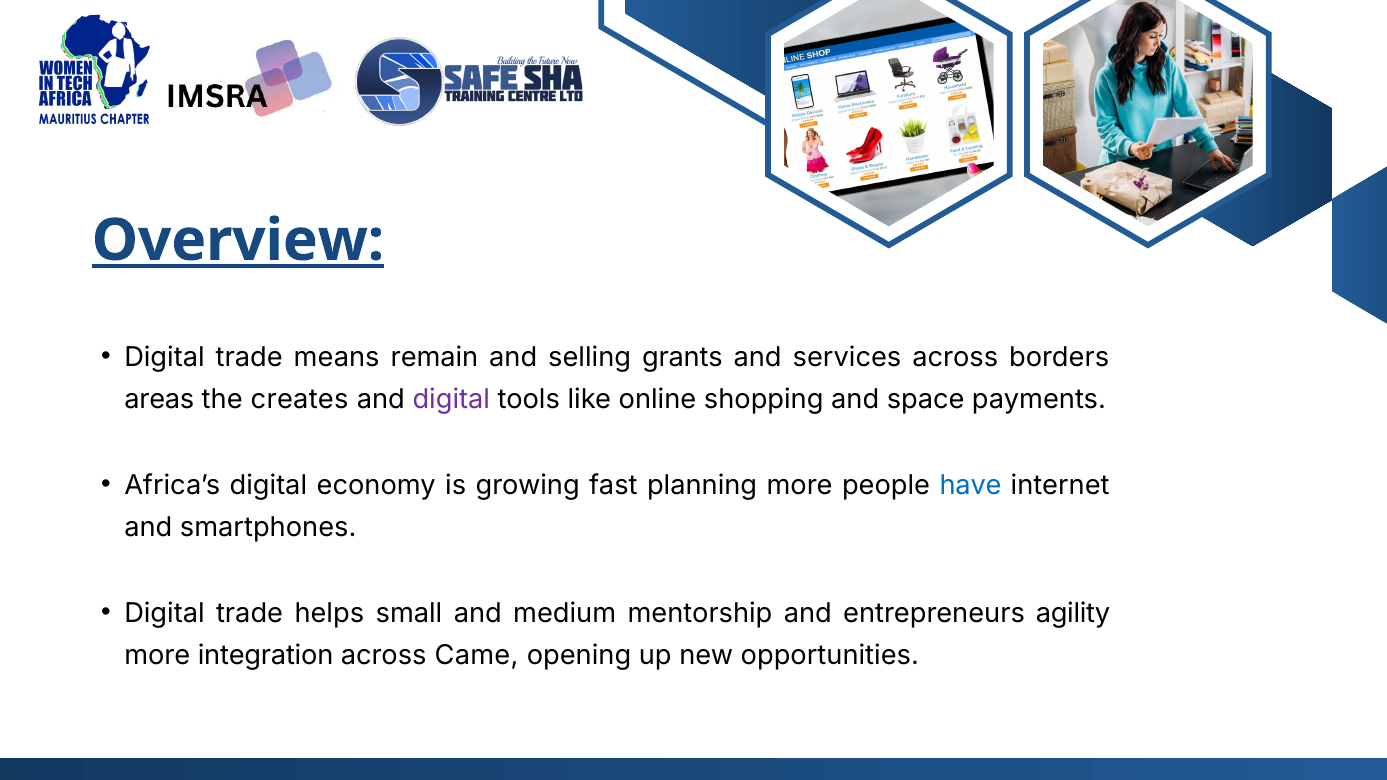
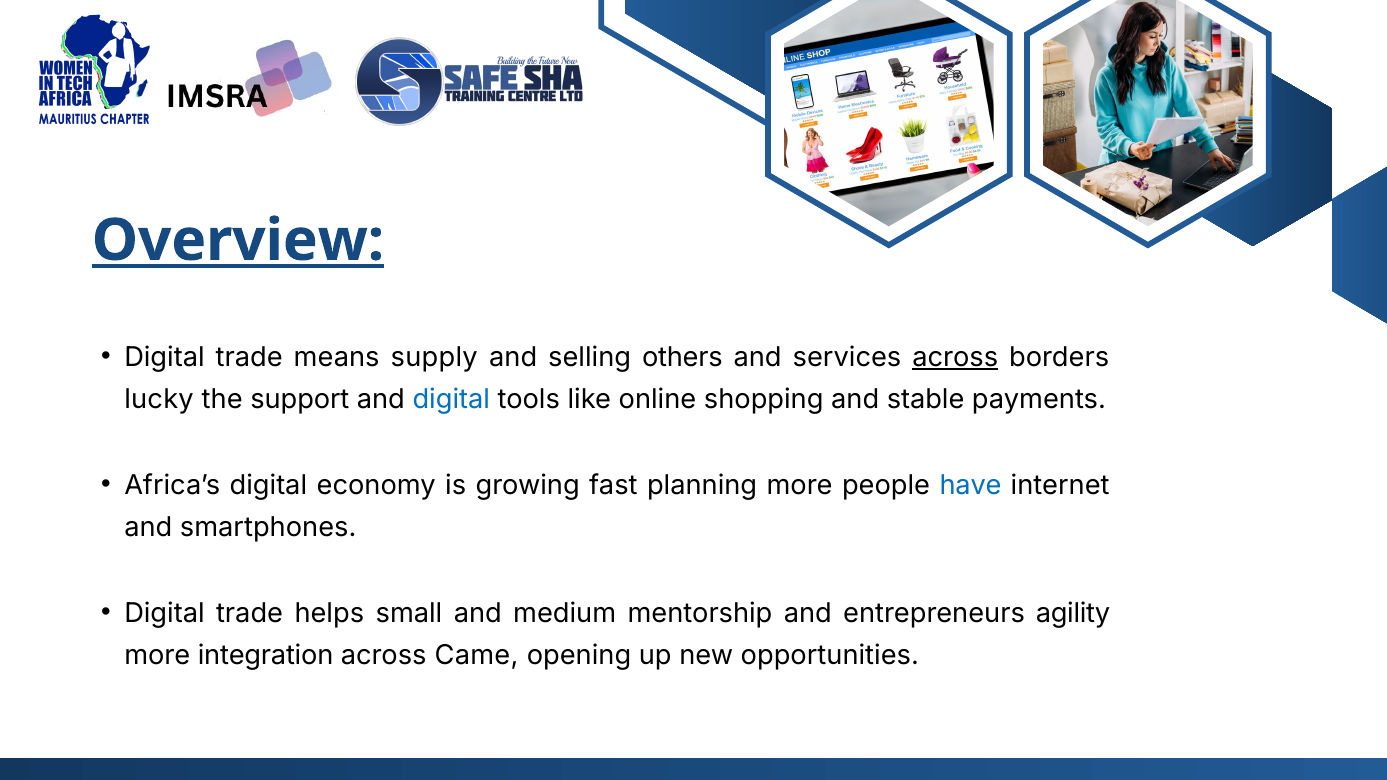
remain: remain -> supply
grants: grants -> others
across at (955, 357) underline: none -> present
areas: areas -> lucky
creates: creates -> support
digital at (451, 400) colour: purple -> blue
space: space -> stable
